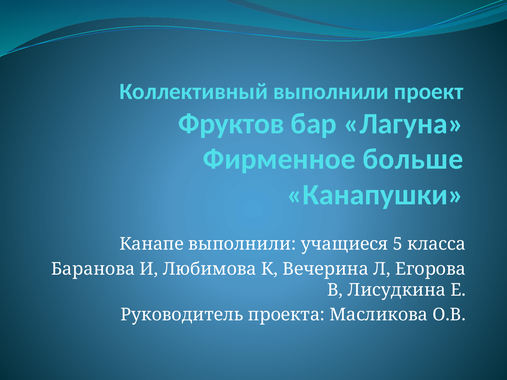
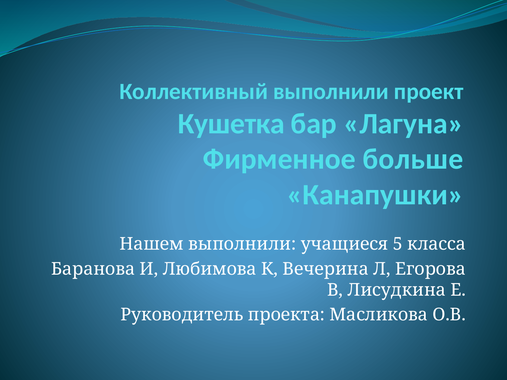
Фруктов: Фруктов -> Кушетка
Канапе: Канапе -> Нашем
